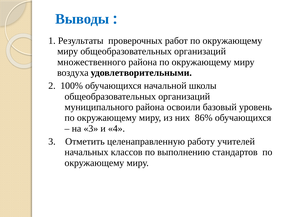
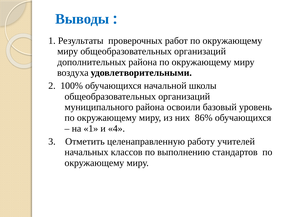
множественного: множественного -> дополнительных
на 3: 3 -> 1
